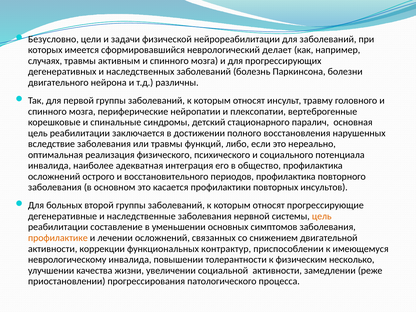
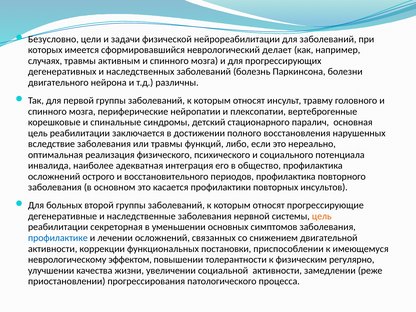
составление: составление -> секреторная
профилактике colour: orange -> blue
контрактур: контрактур -> постановки
неврологическому инвалида: инвалида -> эффектом
несколько: несколько -> регулярно
